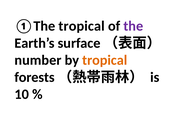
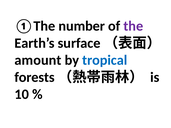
①The tropical: tropical -> number
number: number -> amount
tropical at (105, 60) colour: orange -> blue
